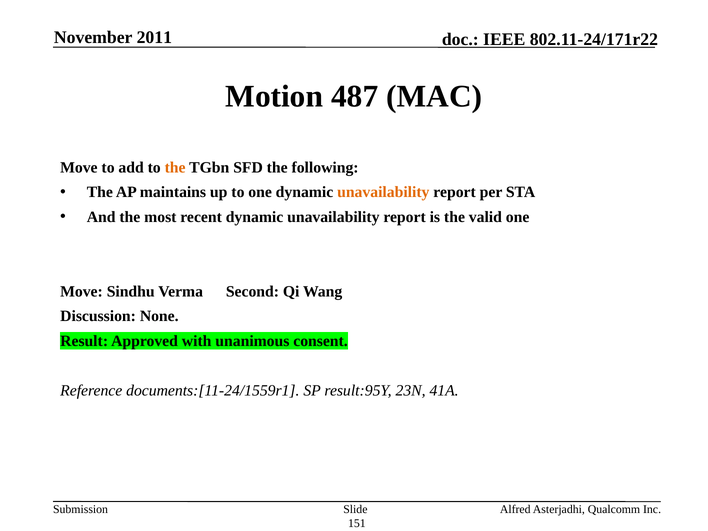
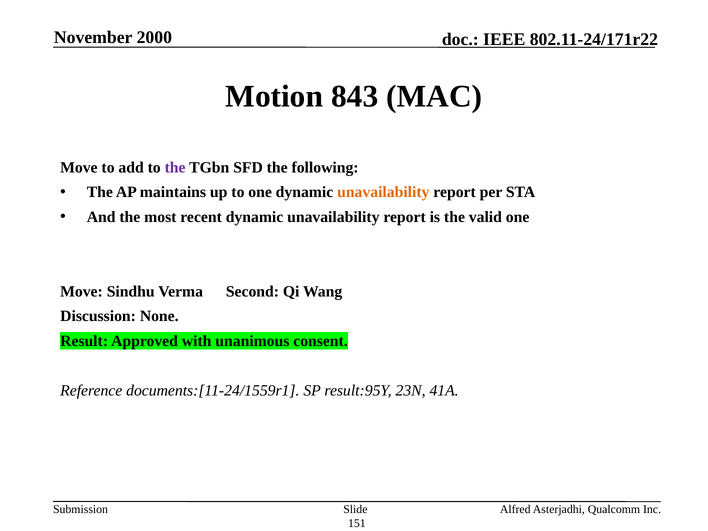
2011: 2011 -> 2000
487: 487 -> 843
the at (175, 167) colour: orange -> purple
